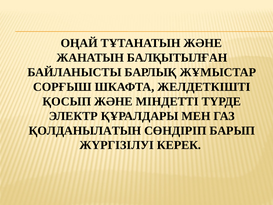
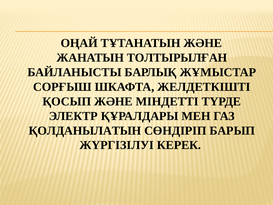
БАЛҚЫТЫЛҒАН: БАЛҚЫТЫЛҒАН -> ТОЛТЫРЫЛҒАН
